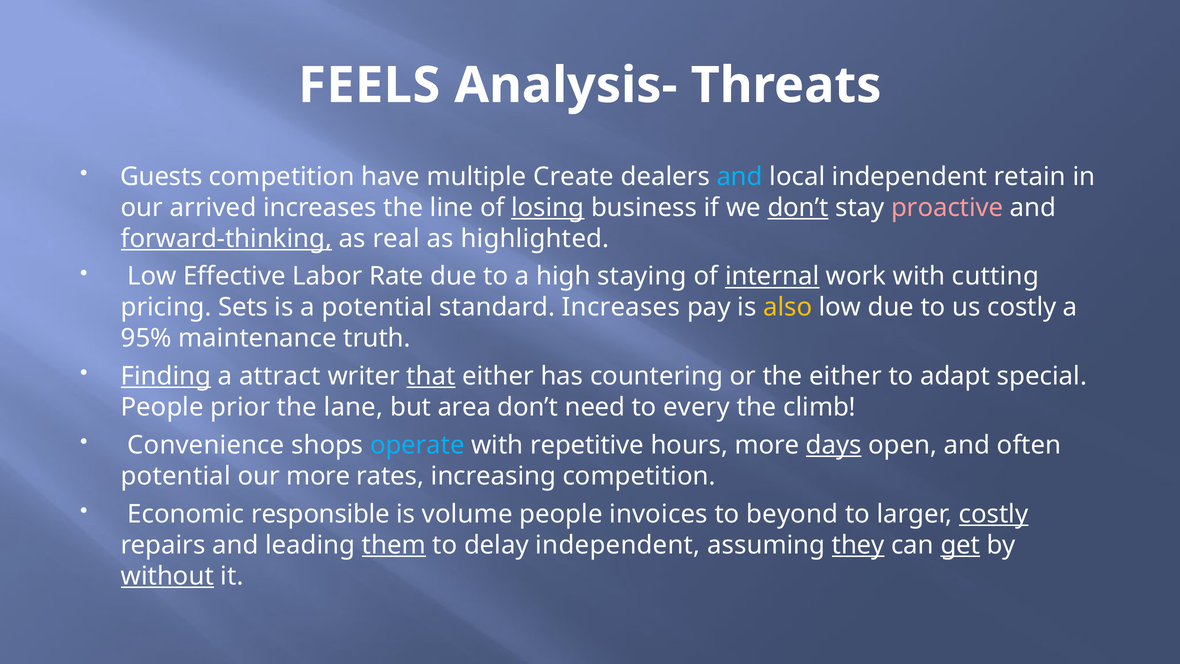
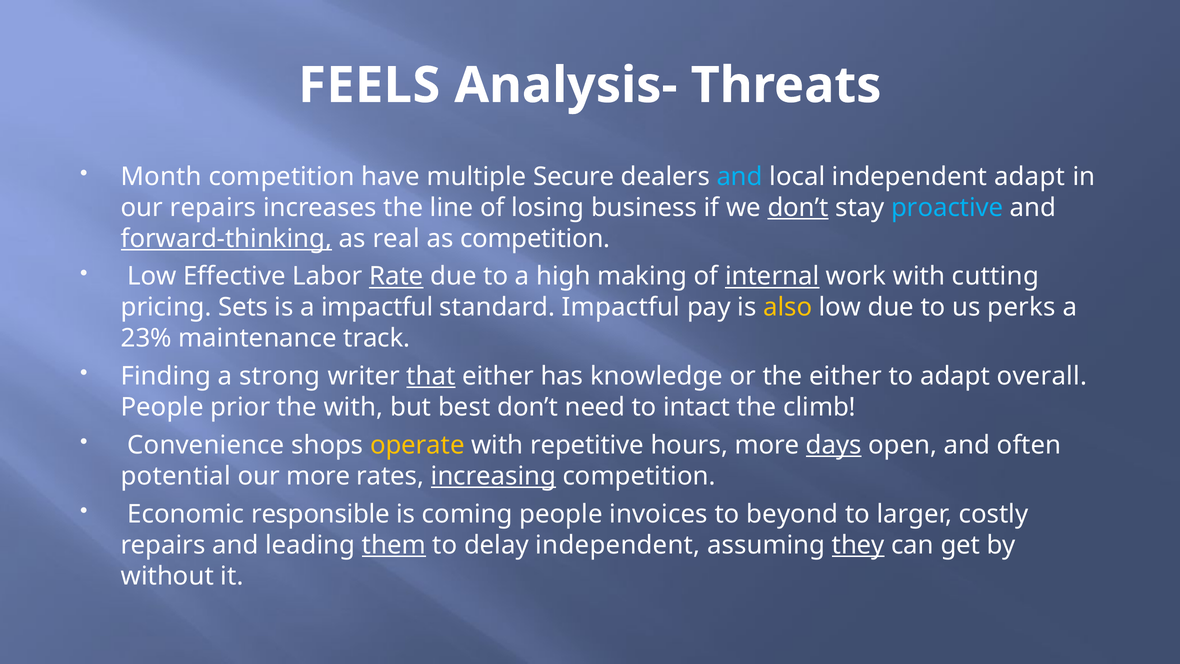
Guests: Guests -> Month
Create: Create -> Secure
independent retain: retain -> adapt
our arrived: arrived -> repairs
losing underline: present -> none
proactive colour: pink -> light blue
as highlighted: highlighted -> competition
Rate underline: none -> present
staying: staying -> making
a potential: potential -> impactful
standard Increases: Increases -> Impactful
us costly: costly -> perks
95%: 95% -> 23%
truth: truth -> track
Finding underline: present -> none
attract: attract -> strong
countering: countering -> knowledge
special: special -> overall
the lane: lane -> with
area: area -> best
every: every -> intact
operate colour: light blue -> yellow
increasing underline: none -> present
volume: volume -> coming
costly at (994, 514) underline: present -> none
get underline: present -> none
without underline: present -> none
